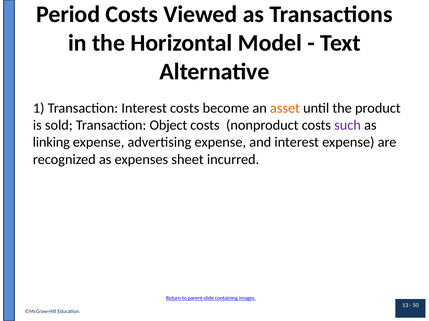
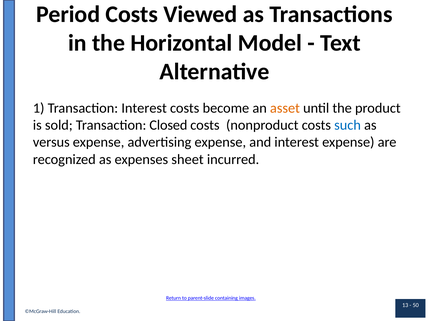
Object: Object -> Closed
such colour: purple -> blue
linking: linking -> versus
